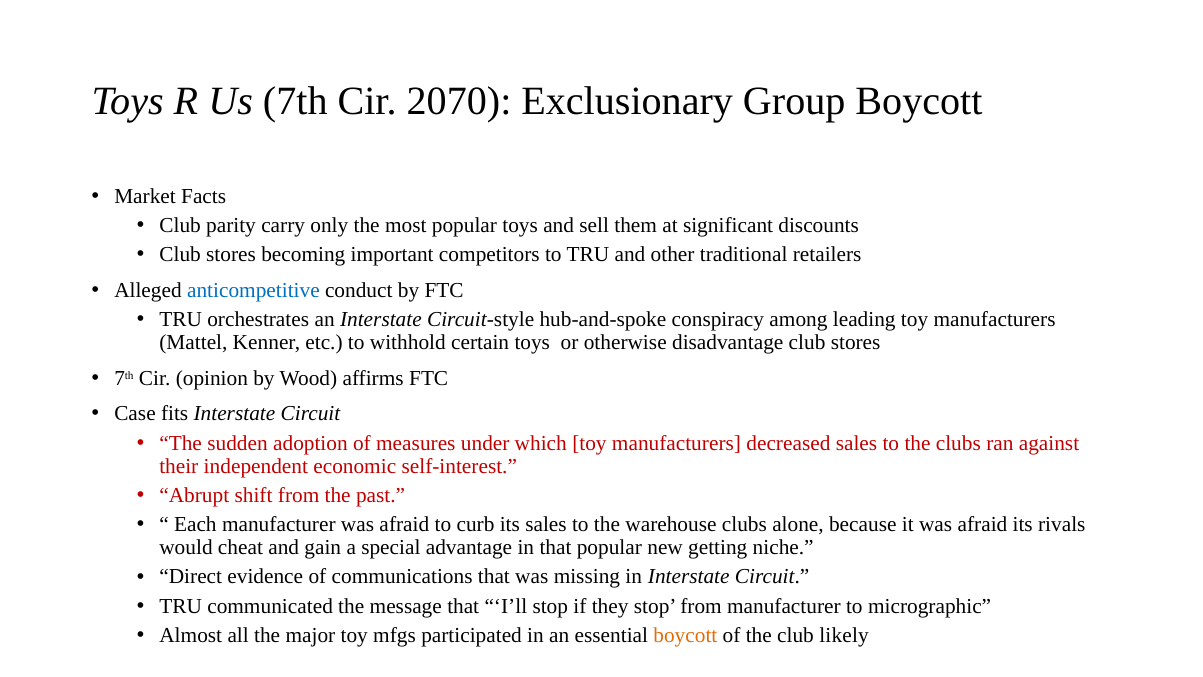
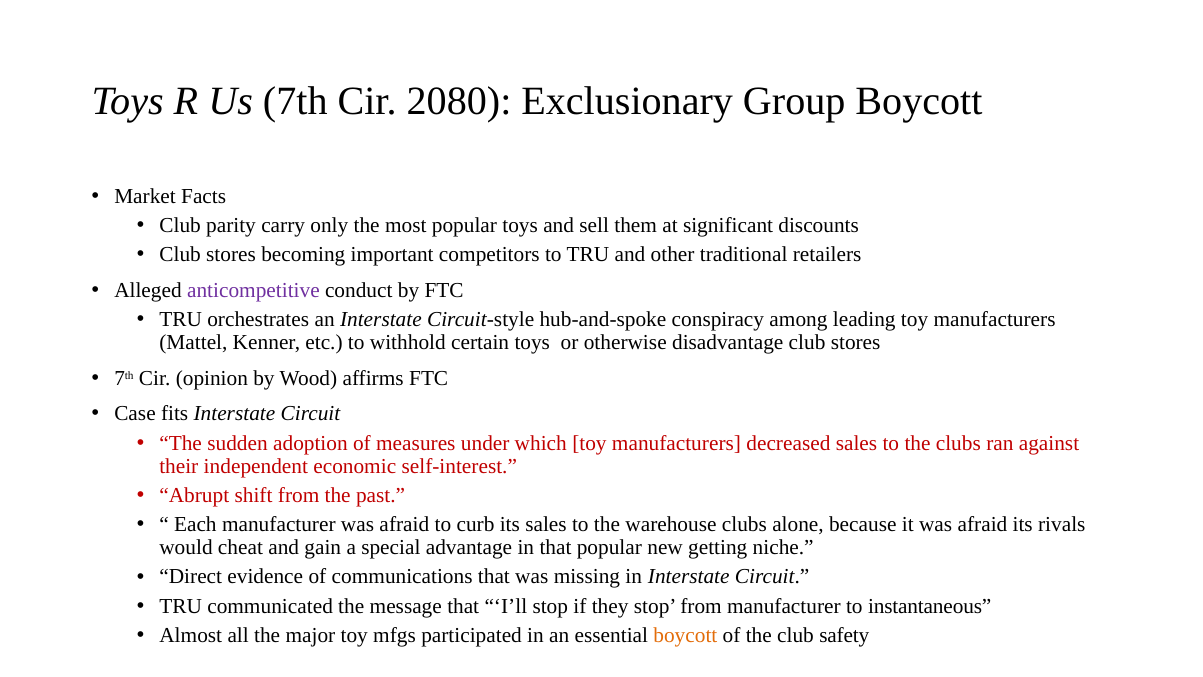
2070: 2070 -> 2080
anticompetitive colour: blue -> purple
micrographic: micrographic -> instantaneous
likely: likely -> safety
